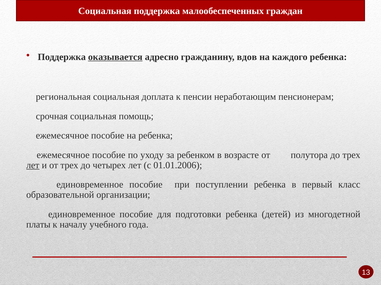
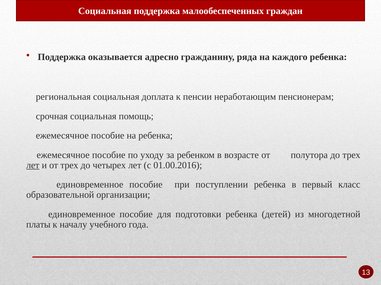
оказывается underline: present -> none
вдов: вдов -> ряда
01.01.2006: 01.01.2006 -> 01.00.2016
